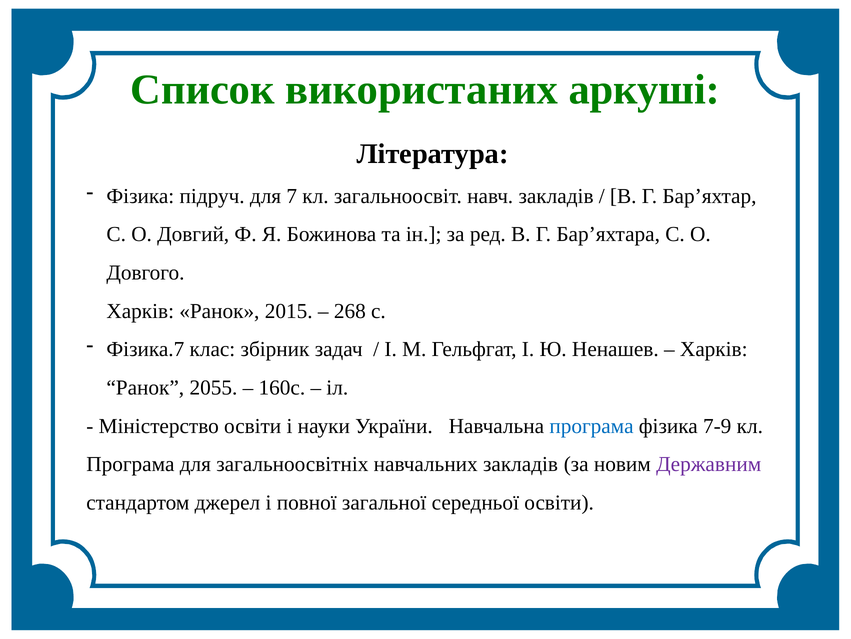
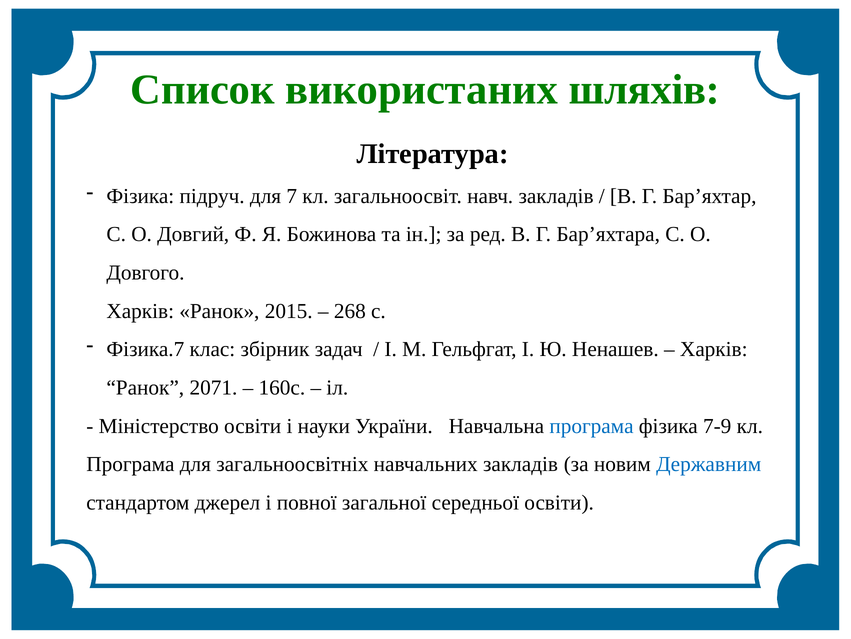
аркуші: аркуші -> шляхів
2055: 2055 -> 2071
Державним colour: purple -> blue
